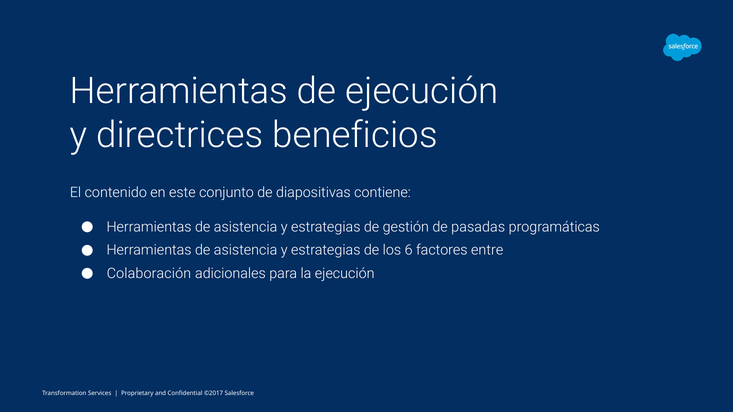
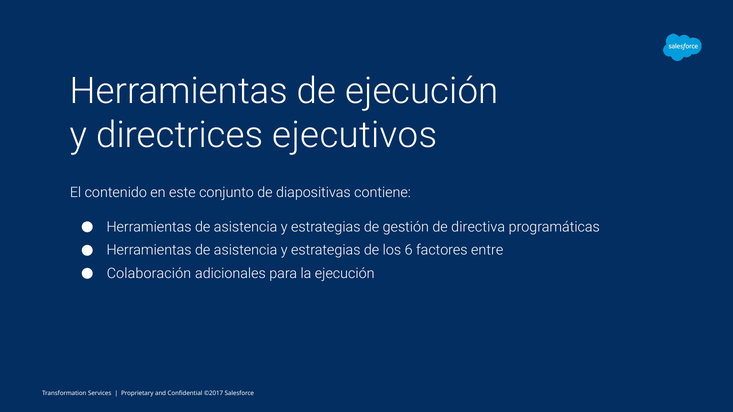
beneficios: beneficios -> ejecutivos
pasadas: pasadas -> directiva
